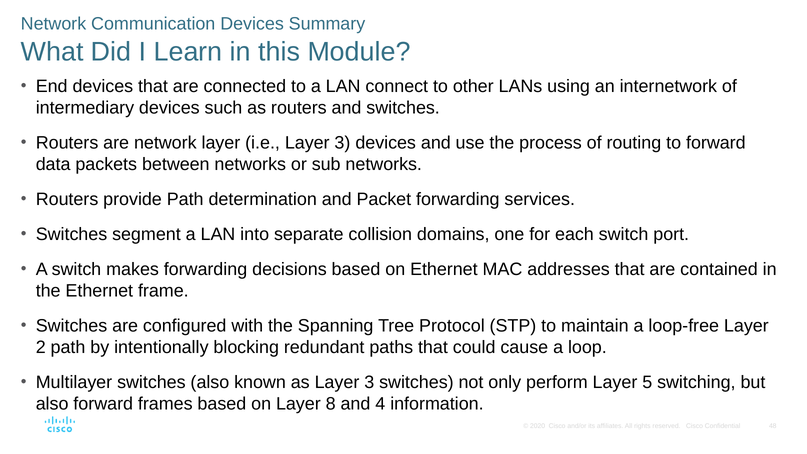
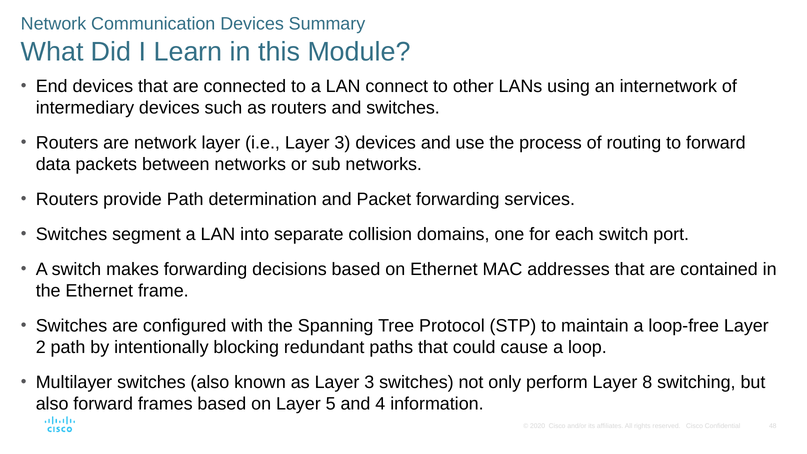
5: 5 -> 8
8: 8 -> 5
